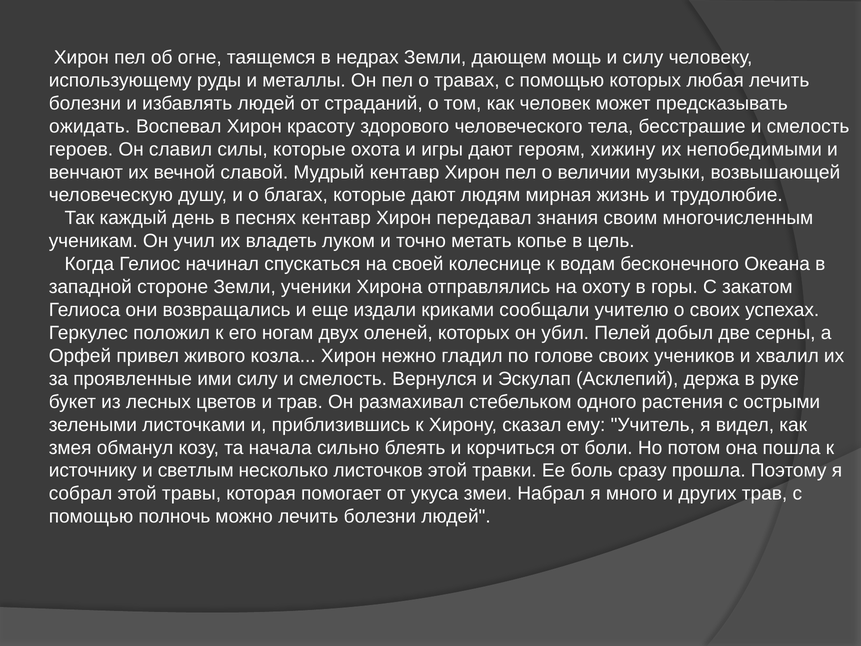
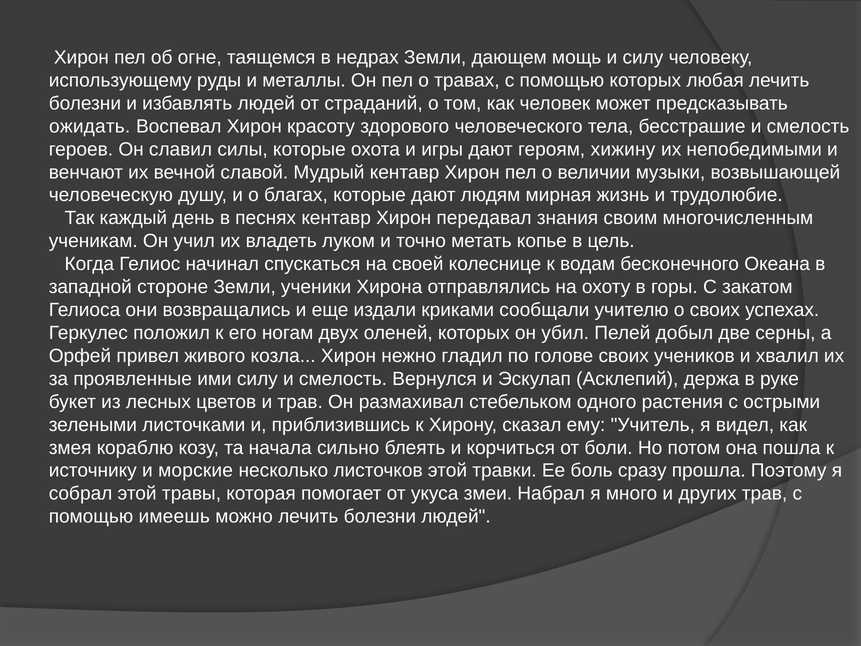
обманул: обманул -> кораблю
светлым: светлым -> морские
полночь: полночь -> имеешь
